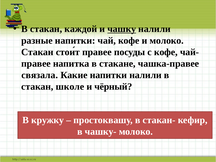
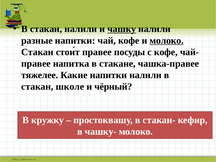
стакан каждой: каждой -> налили
молоко at (167, 40) underline: none -> present
связала: связала -> тяжелее
